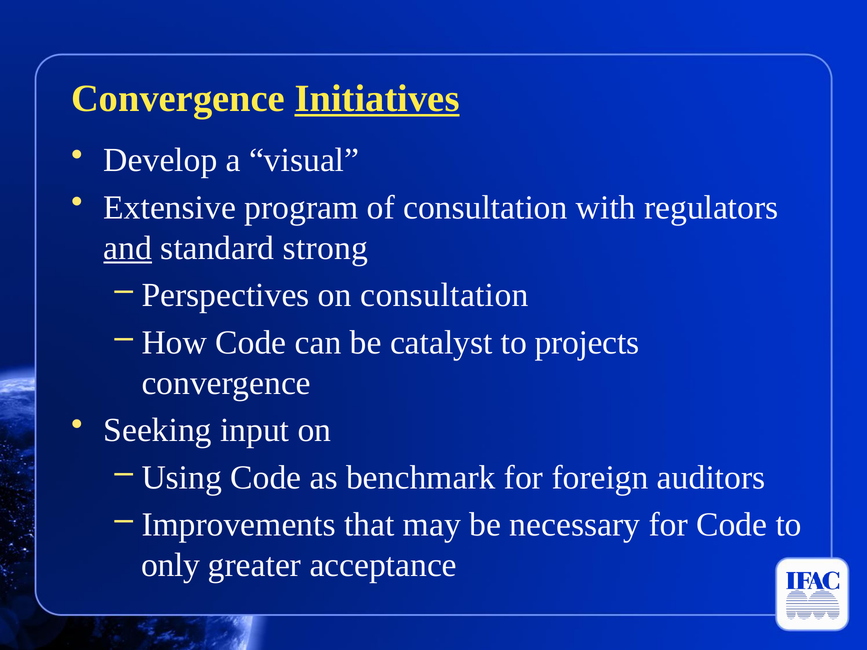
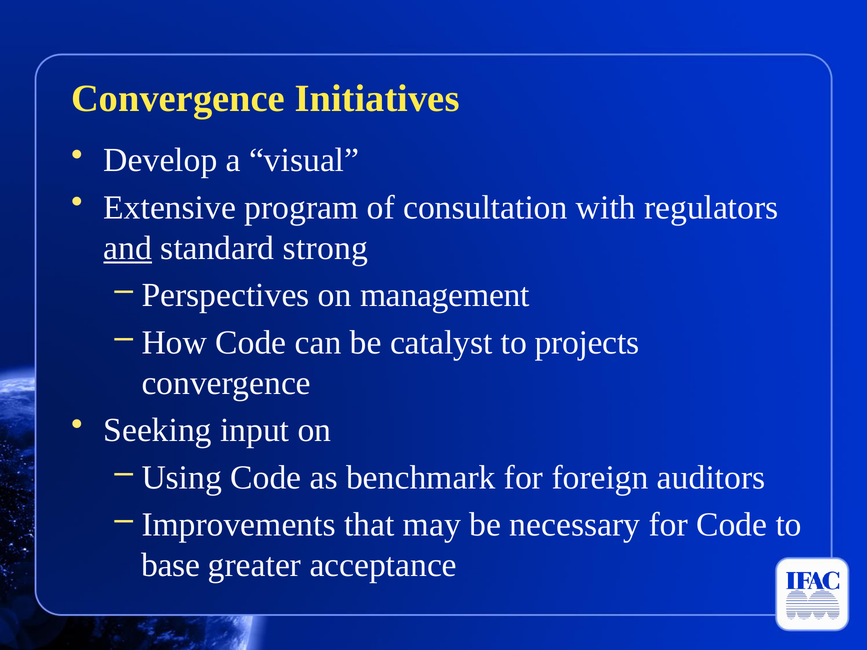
Initiatives underline: present -> none
on consultation: consultation -> management
only: only -> base
